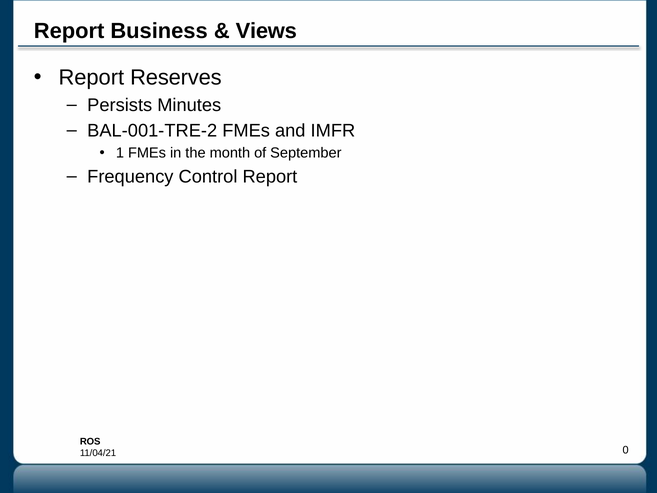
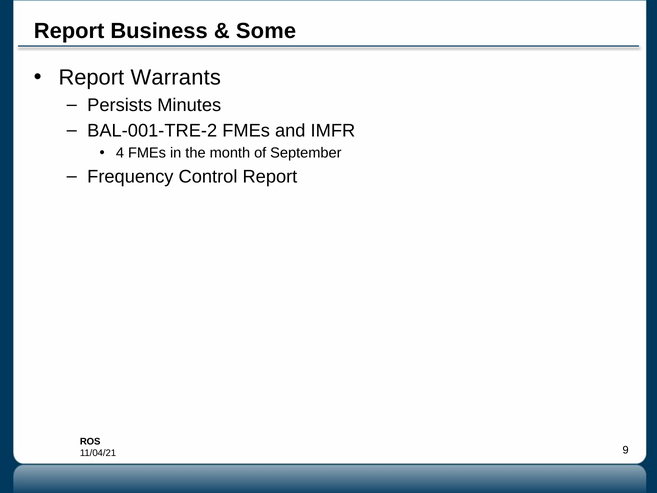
Views: Views -> Some
Reserves: Reserves -> Warrants
1: 1 -> 4
0: 0 -> 9
